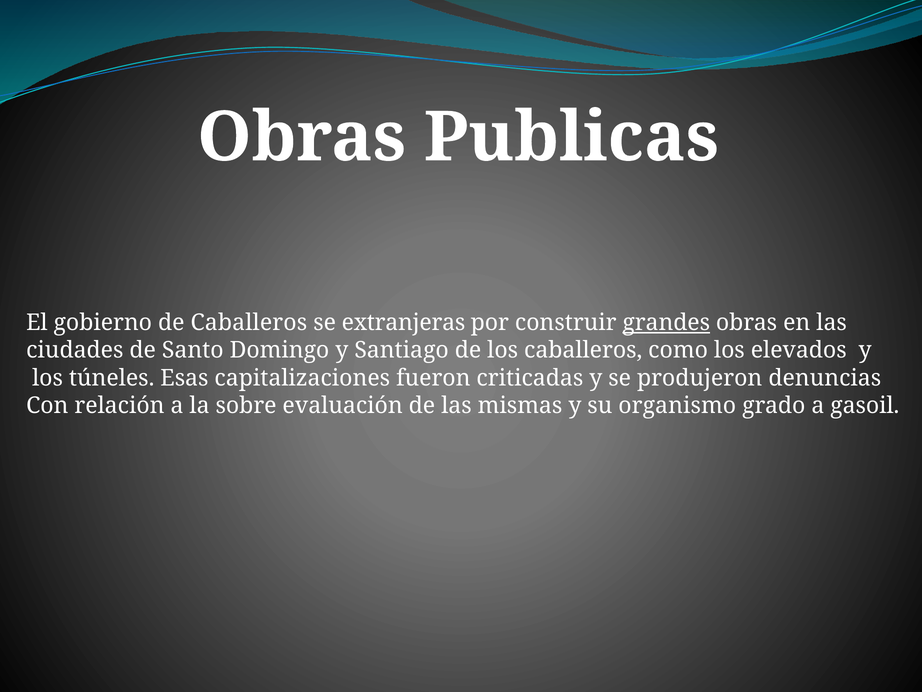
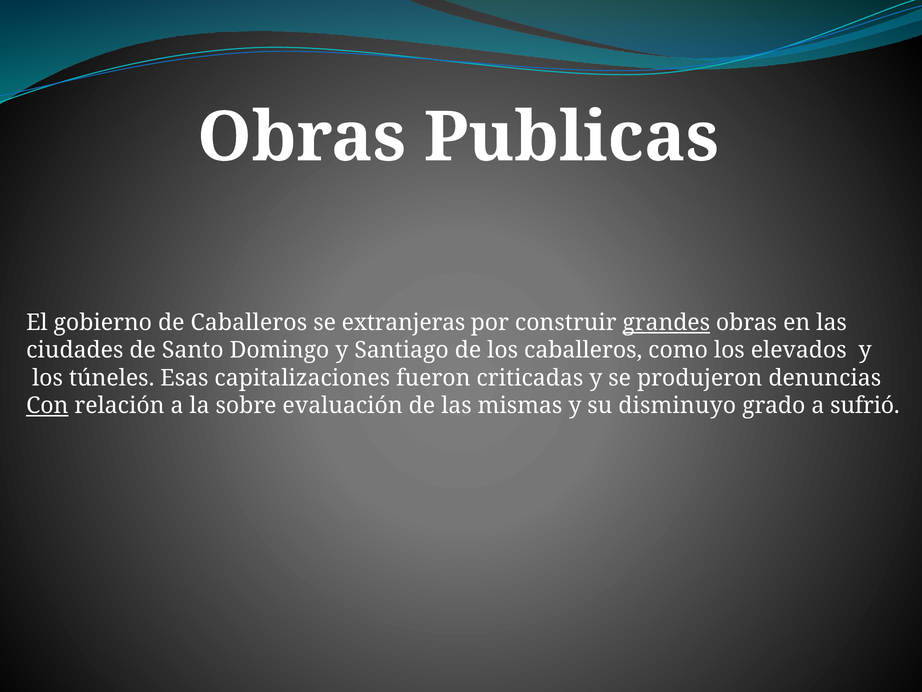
Con underline: none -> present
organismo: organismo -> disminuyo
gasoil: gasoil -> sufrió
